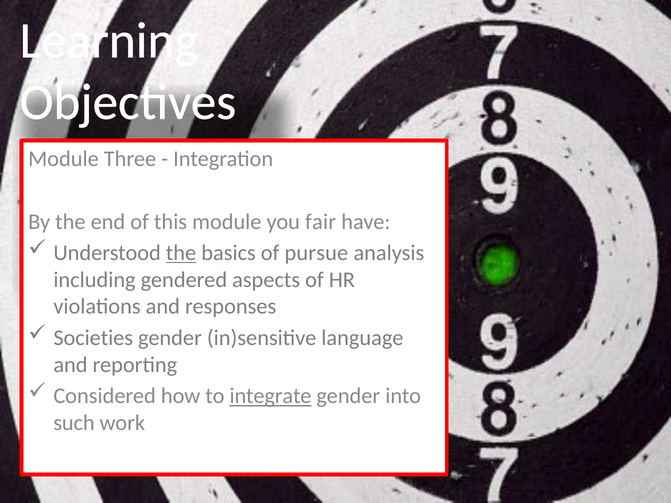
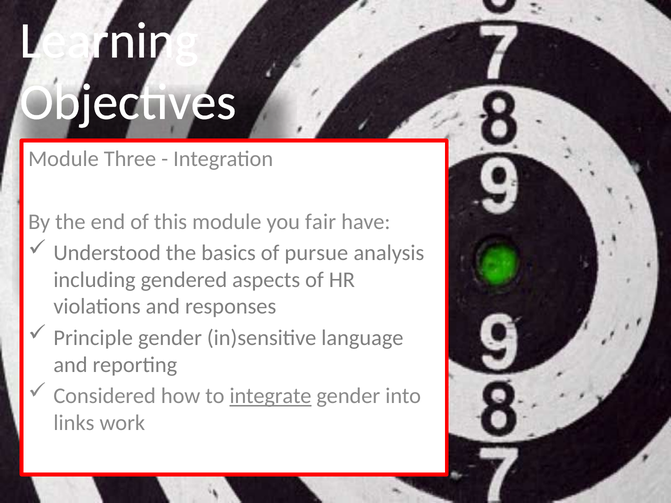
the at (181, 253) underline: present -> none
Societies: Societies -> Principle
such: such -> links
